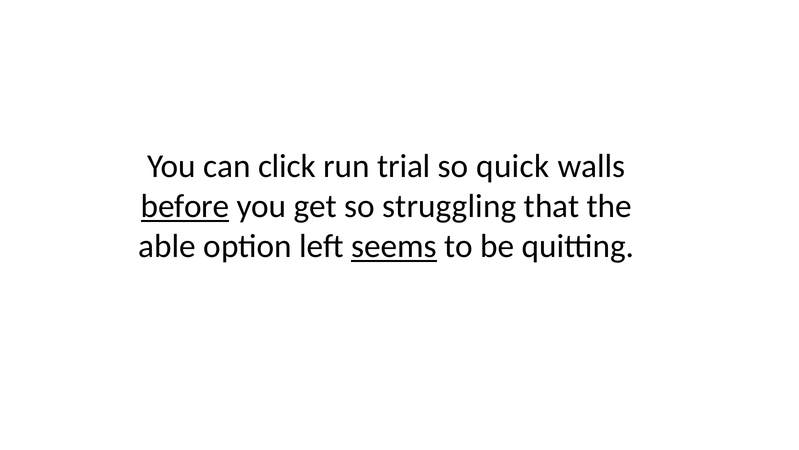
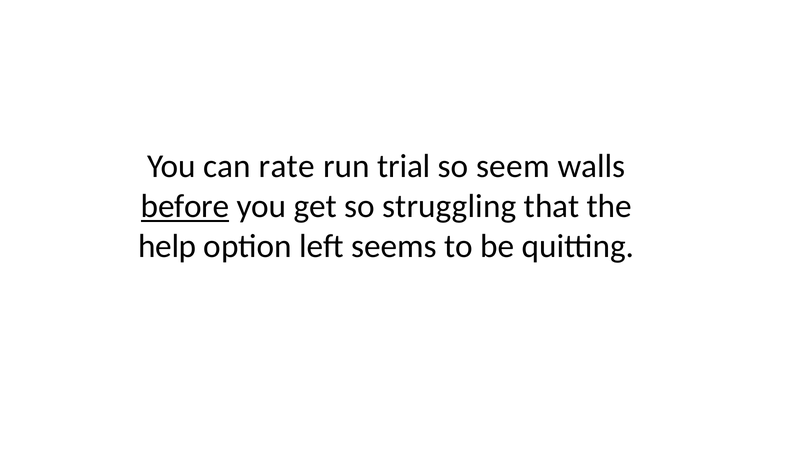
click: click -> rate
quick: quick -> seem
able: able -> help
seems underline: present -> none
